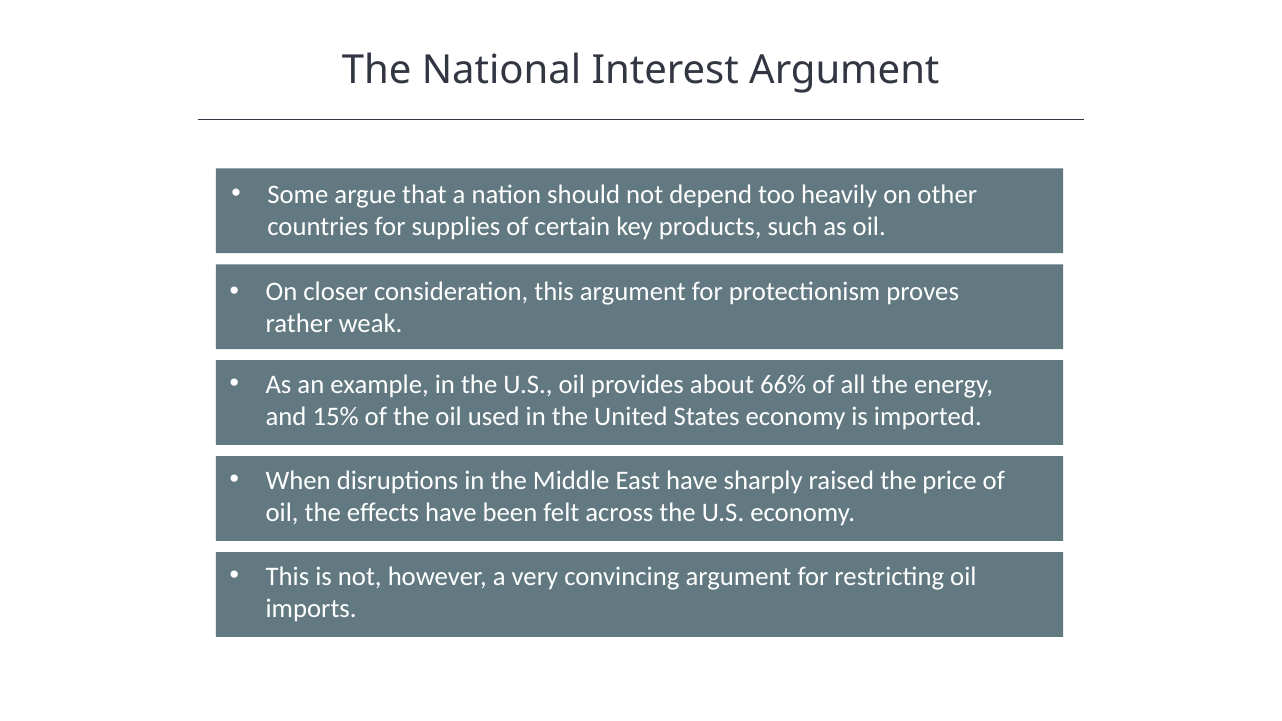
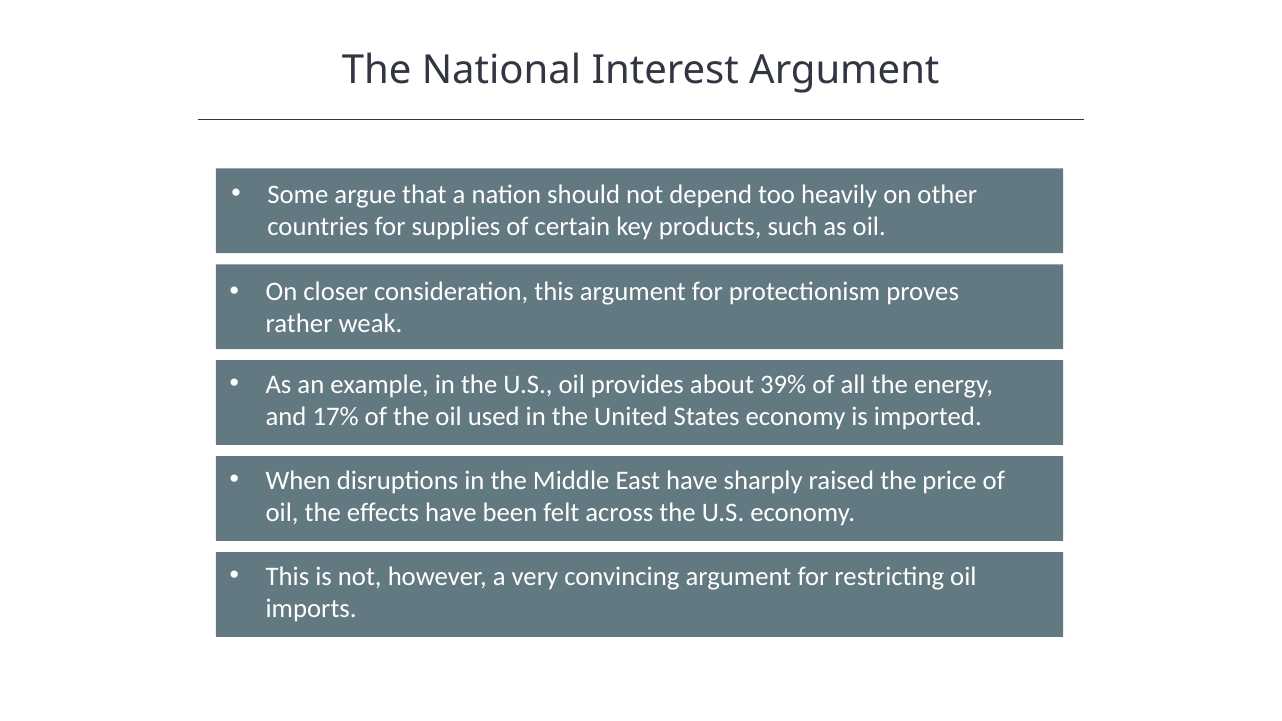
66%: 66% -> 39%
15%: 15% -> 17%
